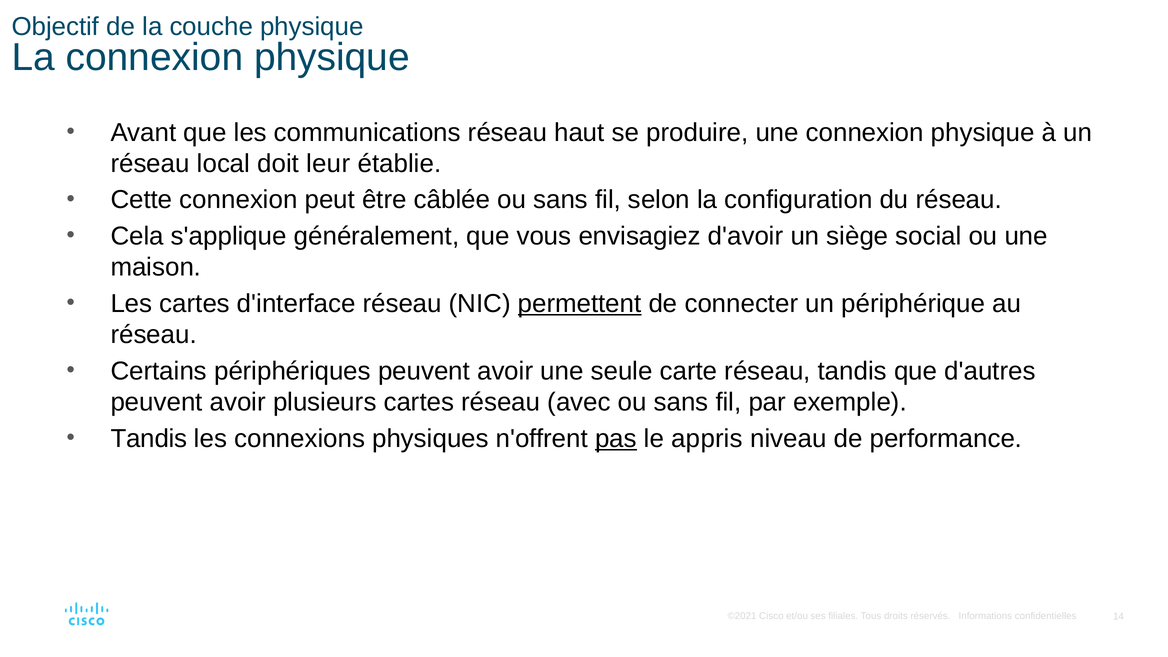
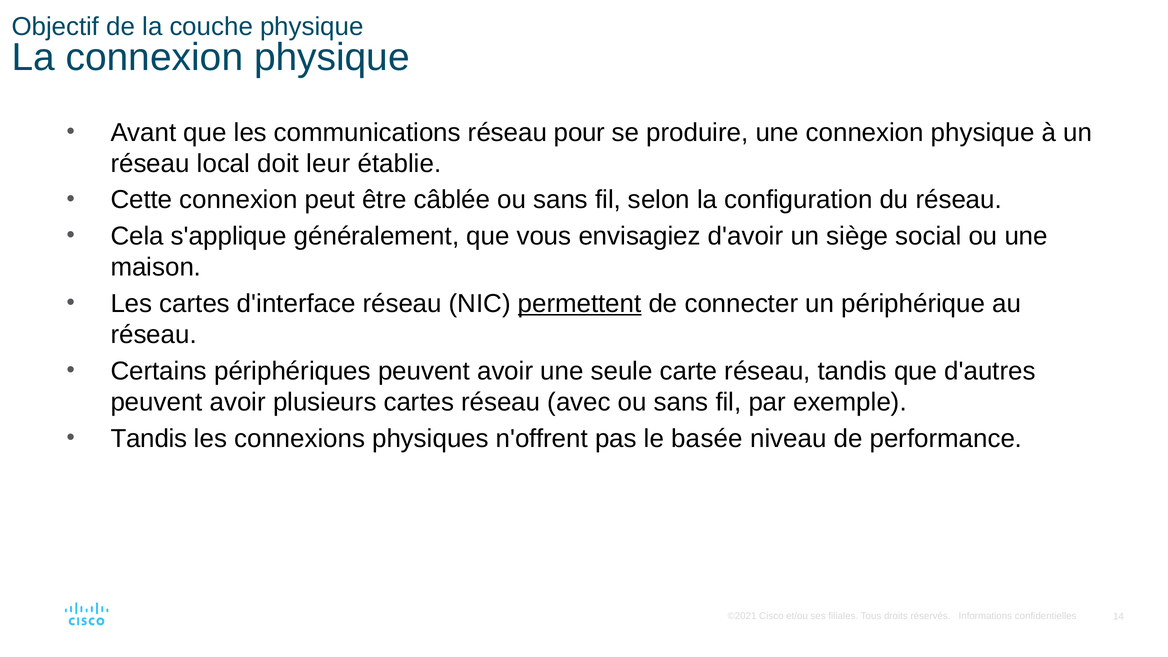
haut: haut -> pour
pas underline: present -> none
appris: appris -> basée
